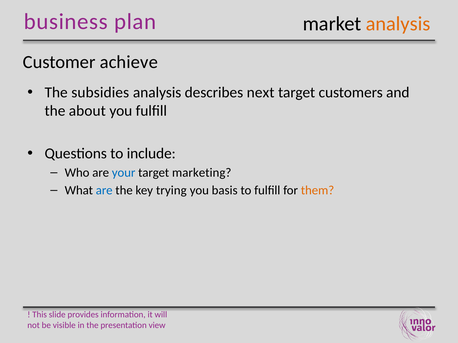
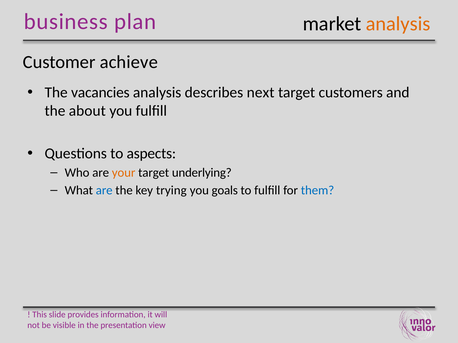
subsidies: subsidies -> vacancies
include: include -> aspects
your colour: blue -> orange
marketing: marketing -> underlying
basis: basis -> goals
them colour: orange -> blue
